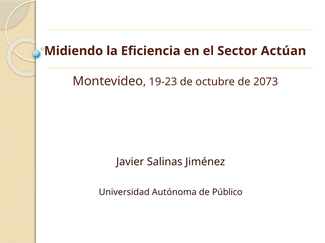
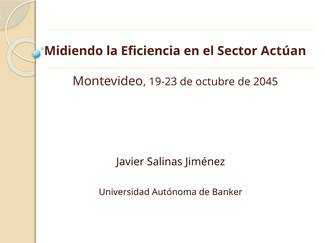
2073: 2073 -> 2045
Público: Público -> Banker
